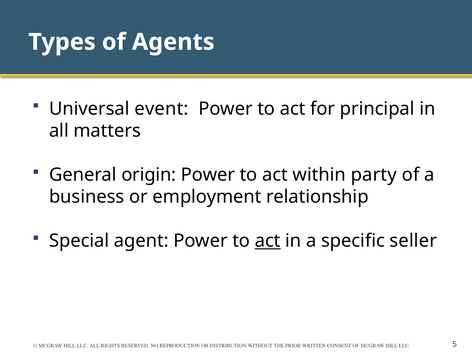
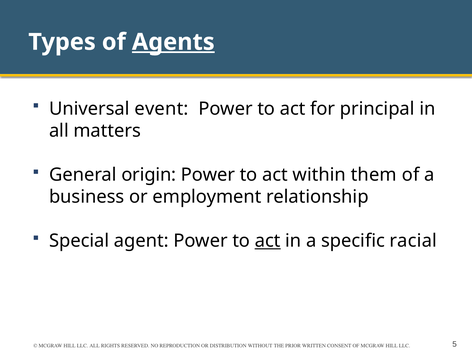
Agents underline: none -> present
party: party -> them
seller: seller -> racial
